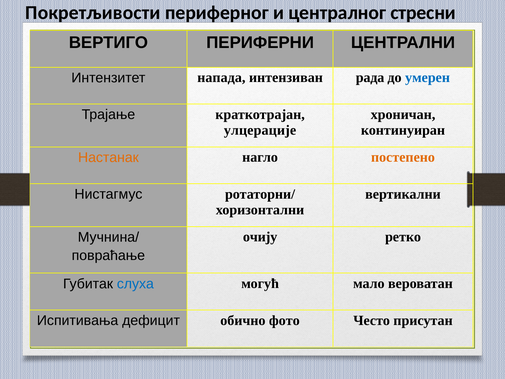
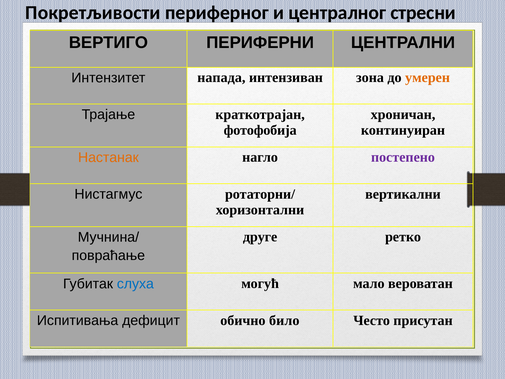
рада: рада -> зона
умерен colour: blue -> orange
улцерације: улцерације -> фотофобија
постепено colour: orange -> purple
очију: очију -> друге
фото: фото -> било
